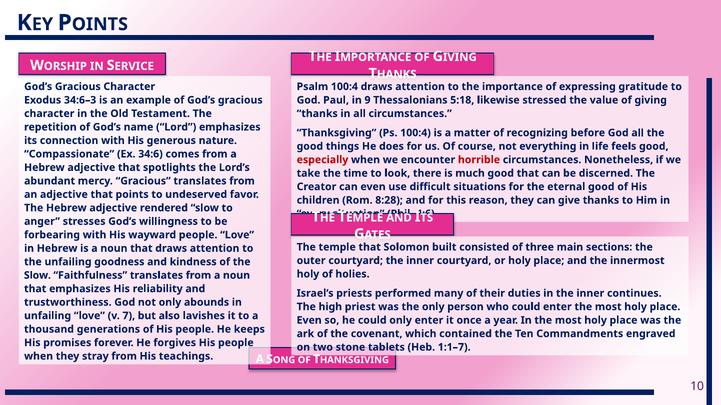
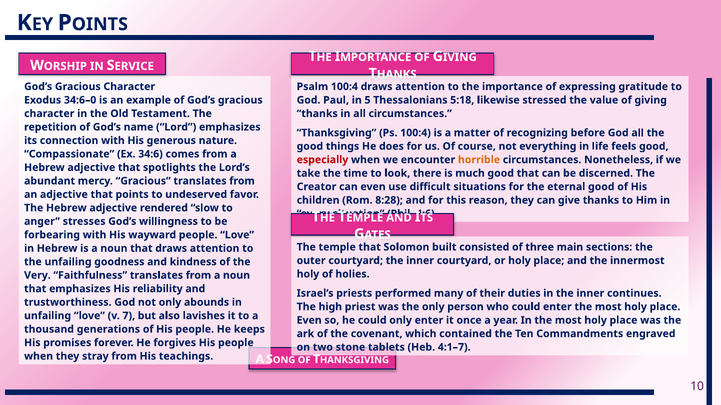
34:6–3: 34:6–3 -> 34:6–0
9: 9 -> 5
horrible colour: red -> orange
Slow at (37, 276): Slow -> Very
1:1–7: 1:1–7 -> 4:1–7
